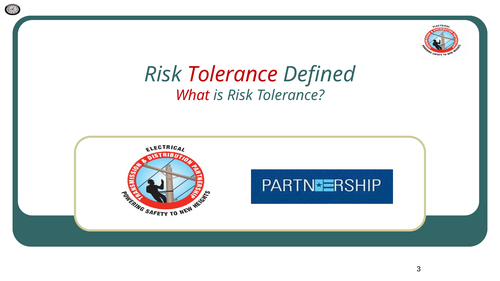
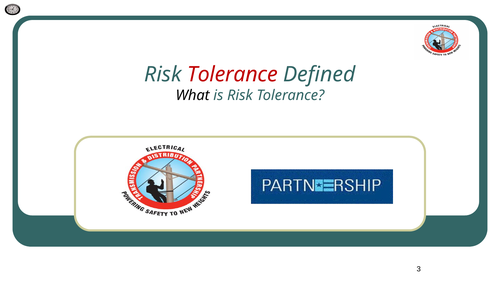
What colour: red -> black
